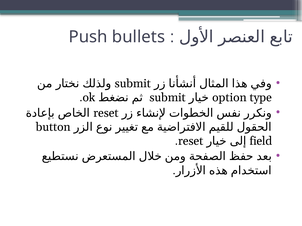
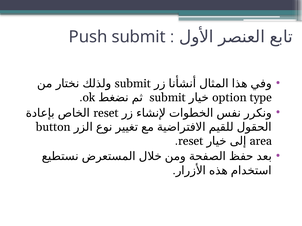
Push bullets: bullets -> submit
field: field -> area
